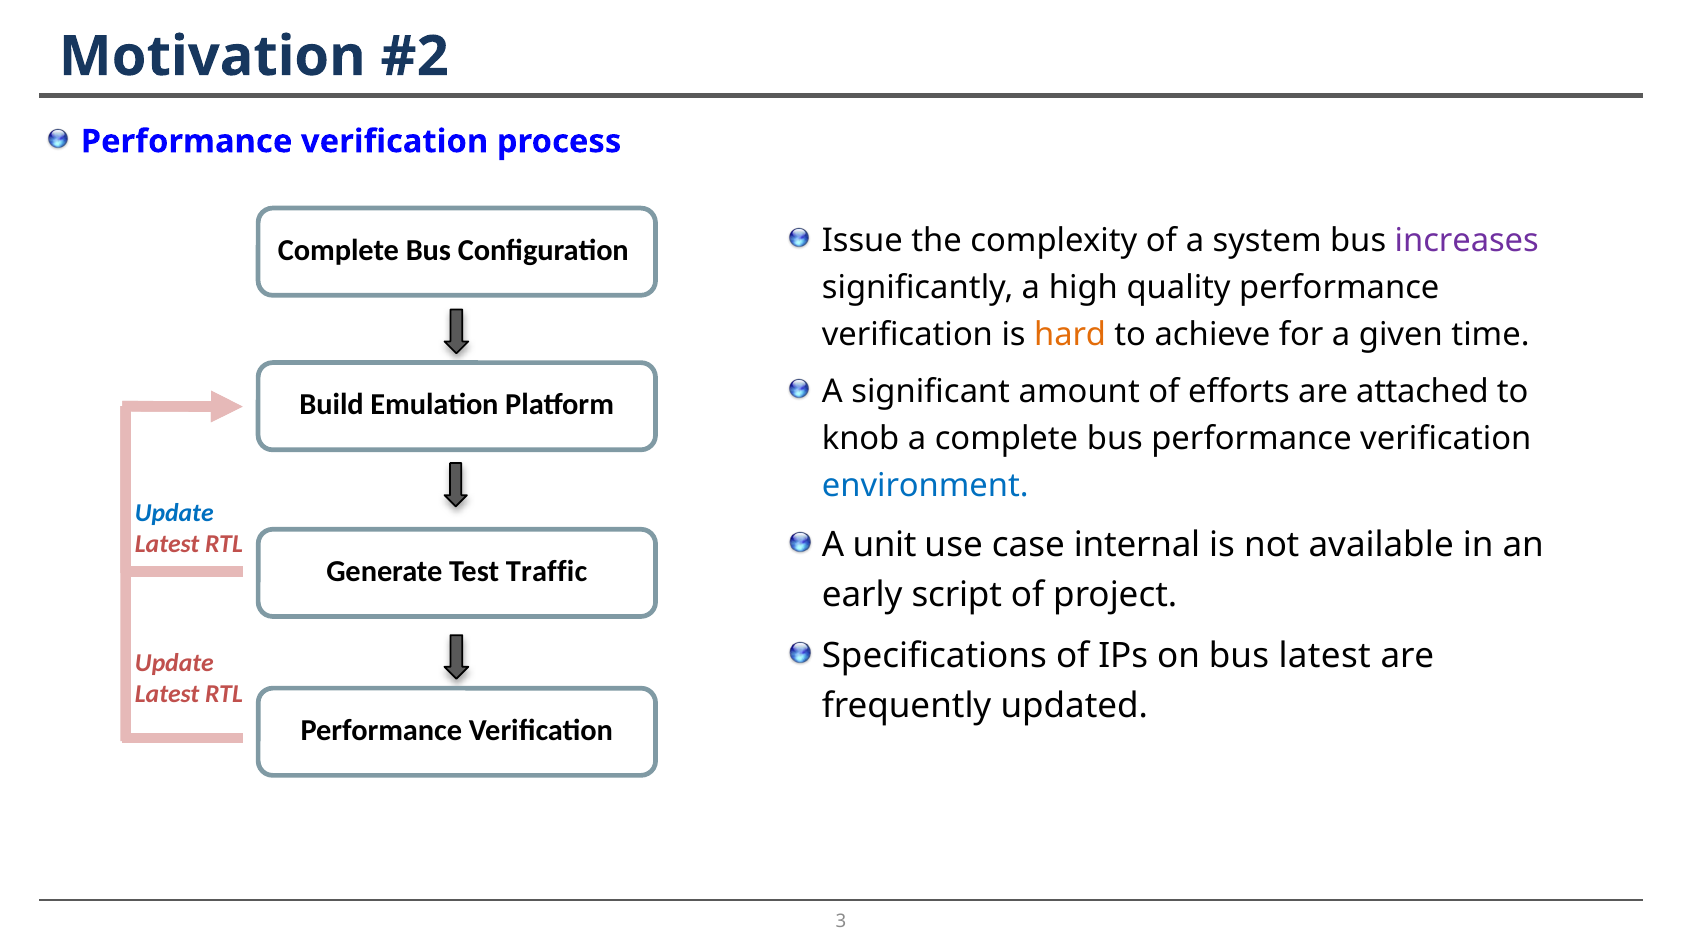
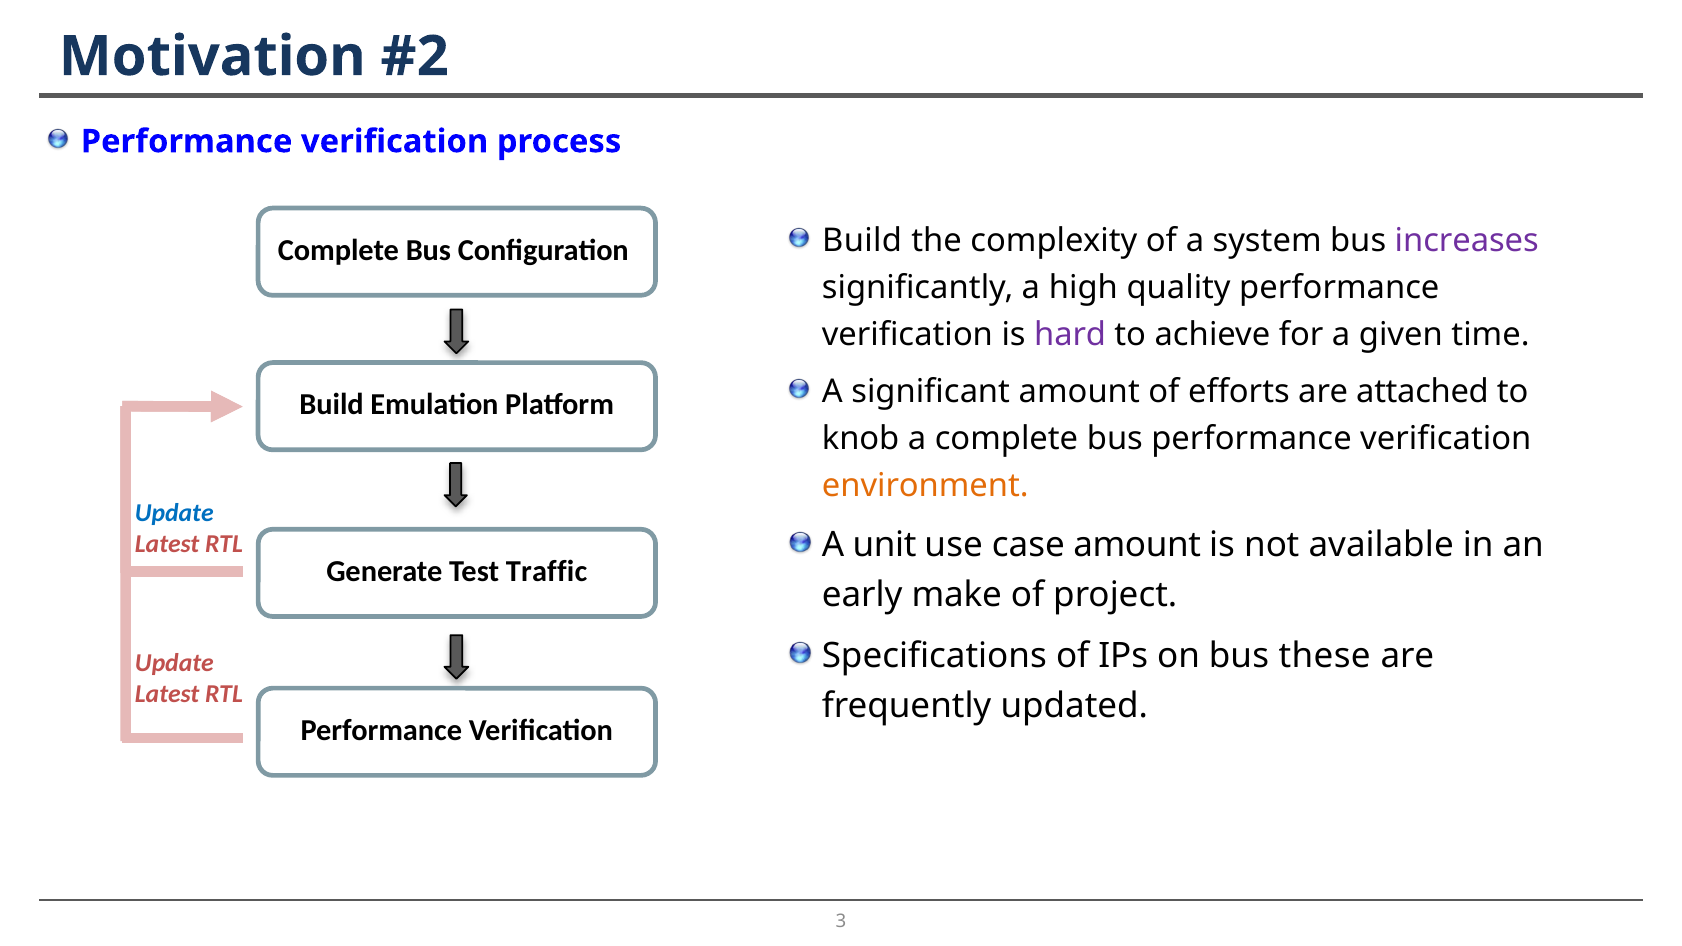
Issue at (862, 241): Issue -> Build
hard colour: orange -> purple
environment colour: blue -> orange
case internal: internal -> amount
script: script -> make
bus latest: latest -> these
